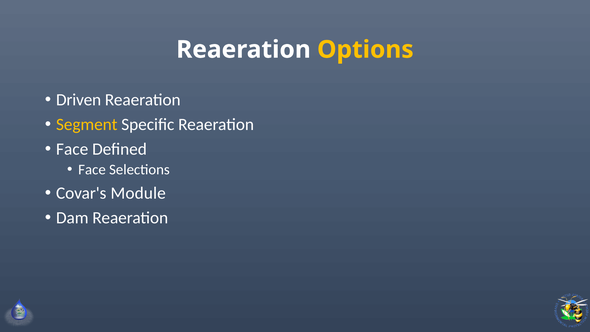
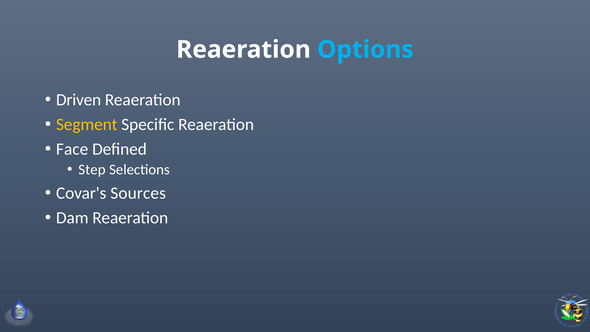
Options colour: yellow -> light blue
Face at (92, 170): Face -> Step
Module: Module -> Sources
